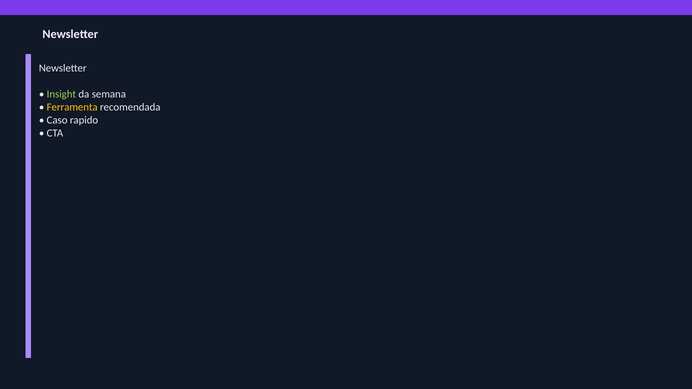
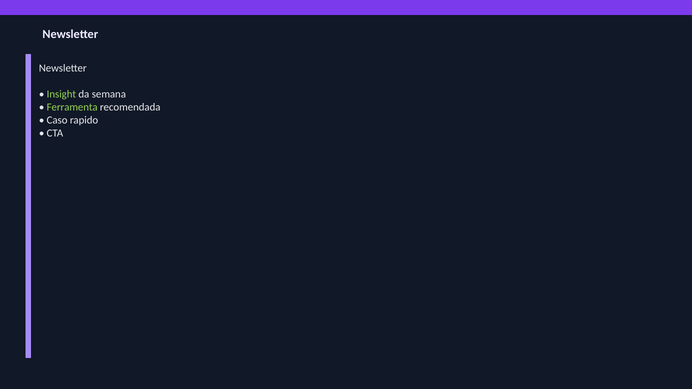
Ferramenta colour: yellow -> light green
